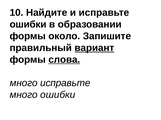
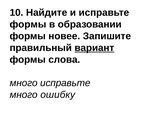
ошибки at (28, 25): ошибки -> формы
около: около -> новее
слова underline: present -> none
много ошибки: ошибки -> ошибку
